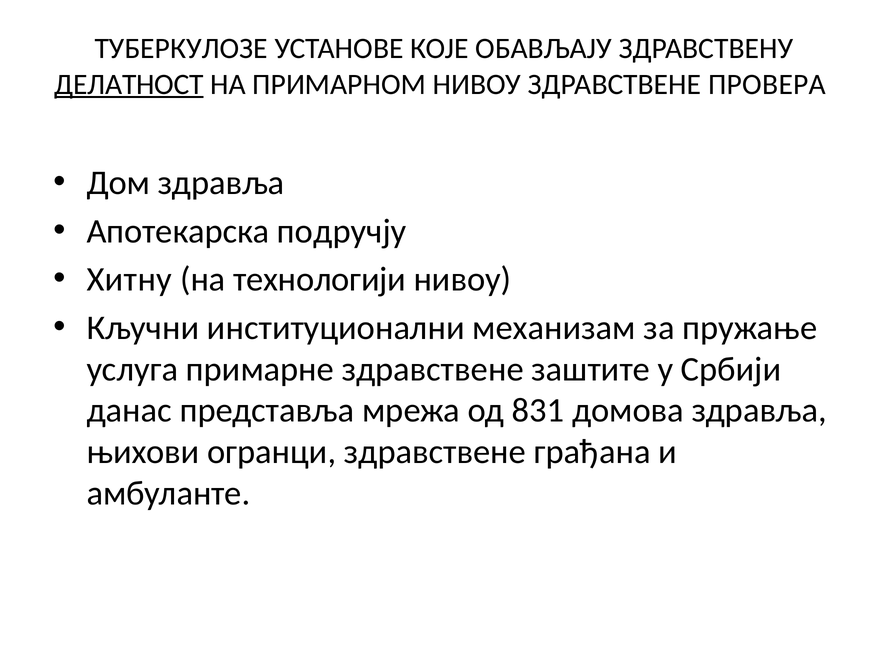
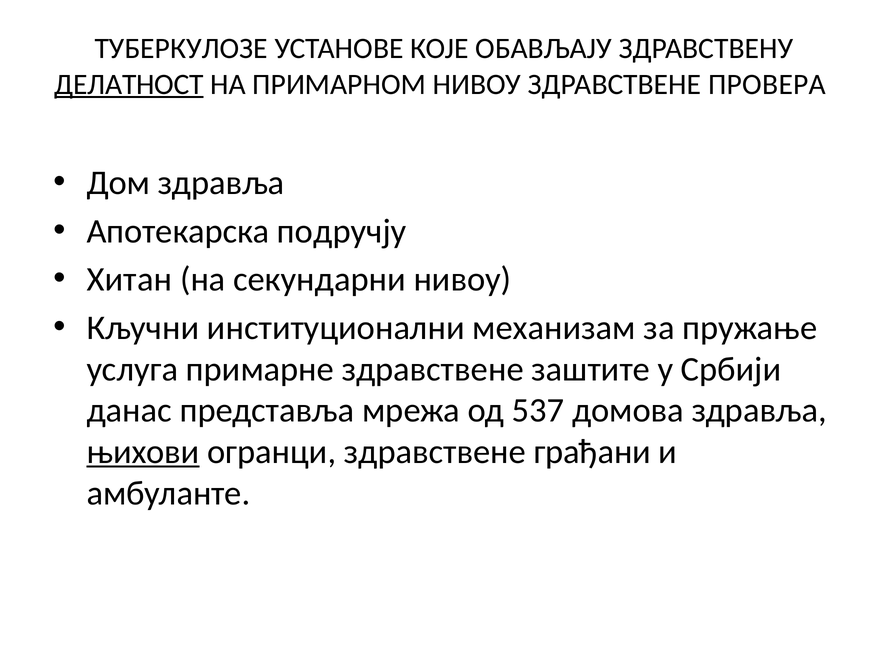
Хитну: Хитну -> Хитан
технологији: технологији -> секундарни
831: 831 -> 537
њихови underline: none -> present
грађана: грађана -> грађани
